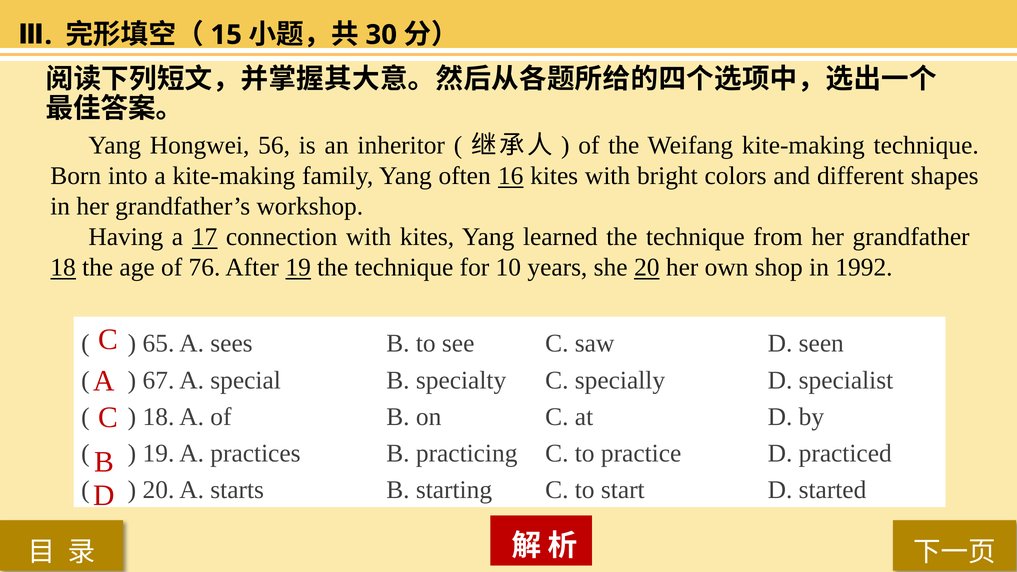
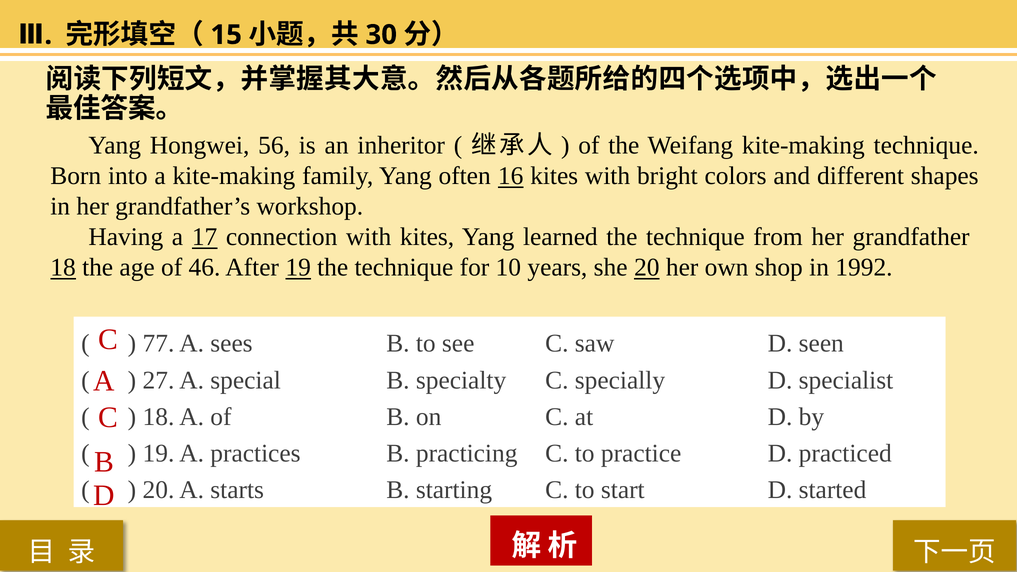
76: 76 -> 46
65: 65 -> 77
67: 67 -> 27
